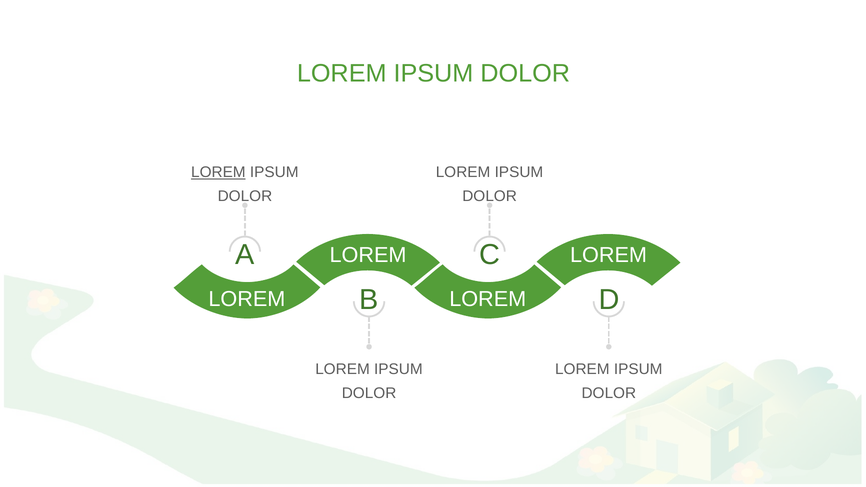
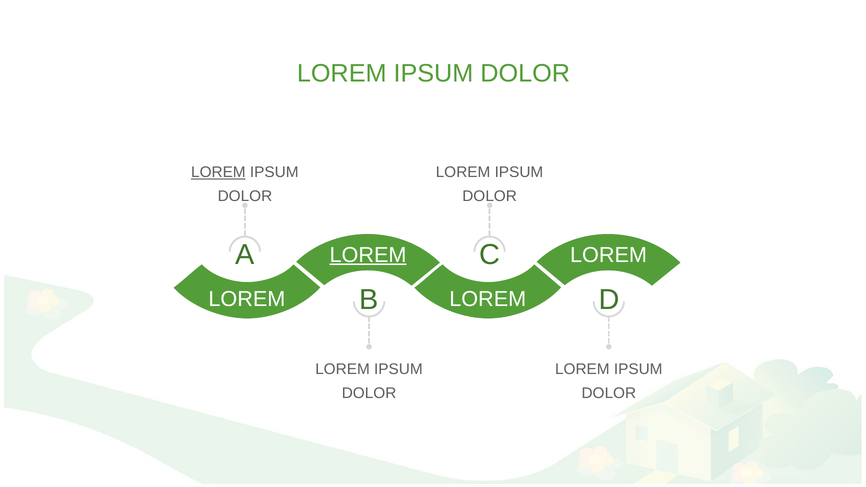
LOREM at (368, 255) underline: none -> present
